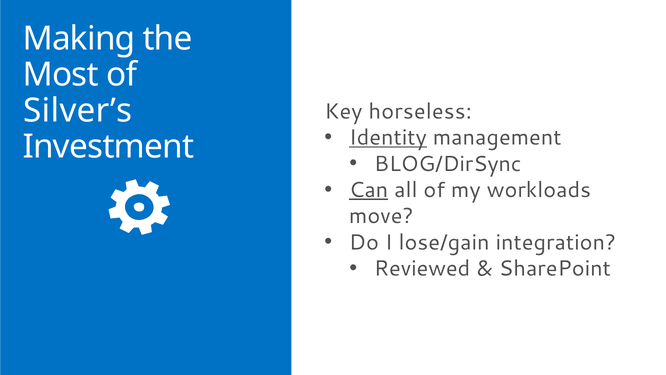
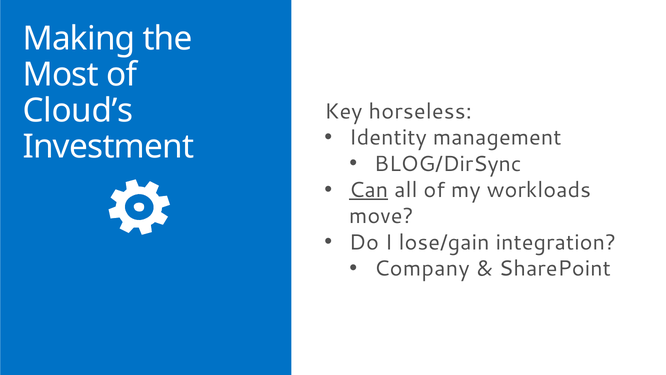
Silver’s: Silver’s -> Cloud’s
Identity underline: present -> none
Reviewed: Reviewed -> Company
